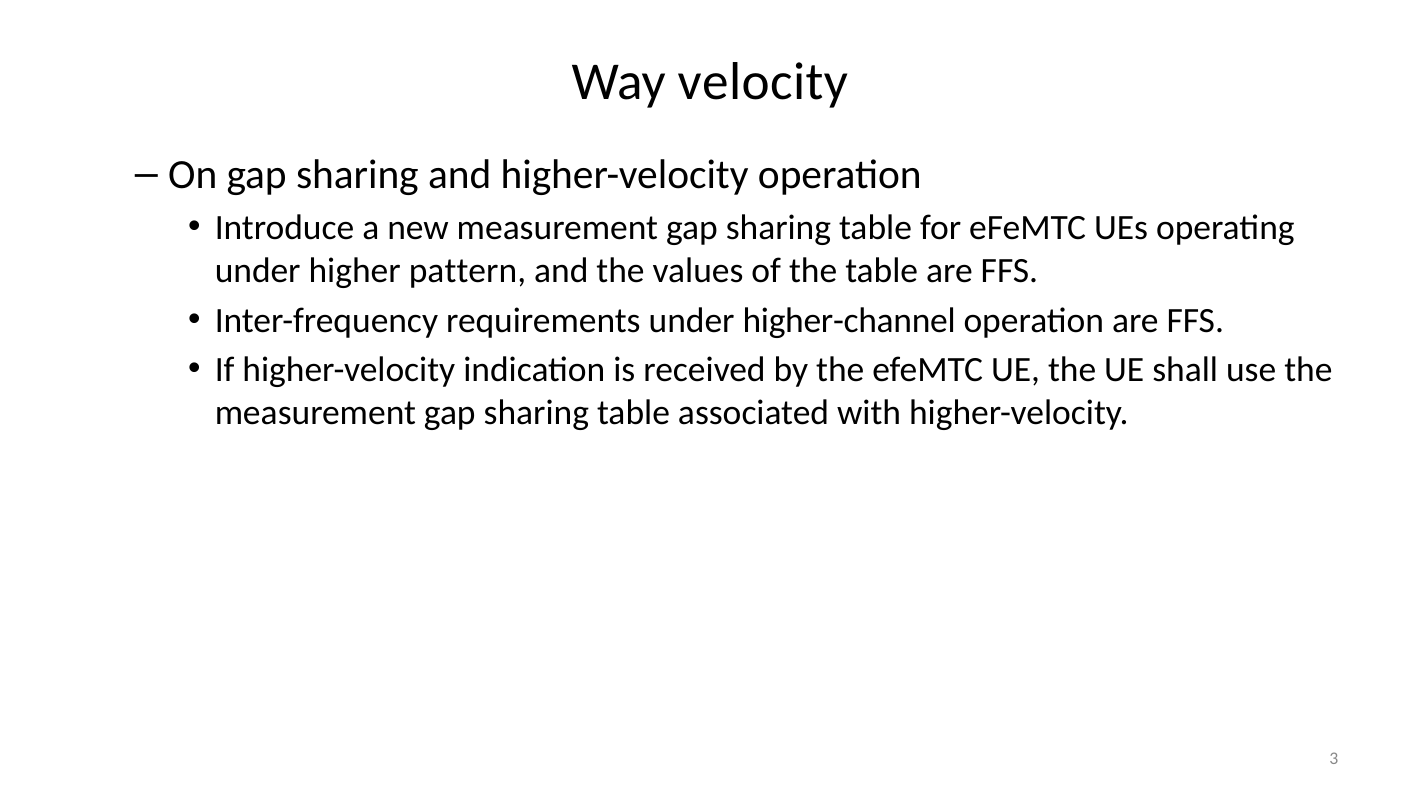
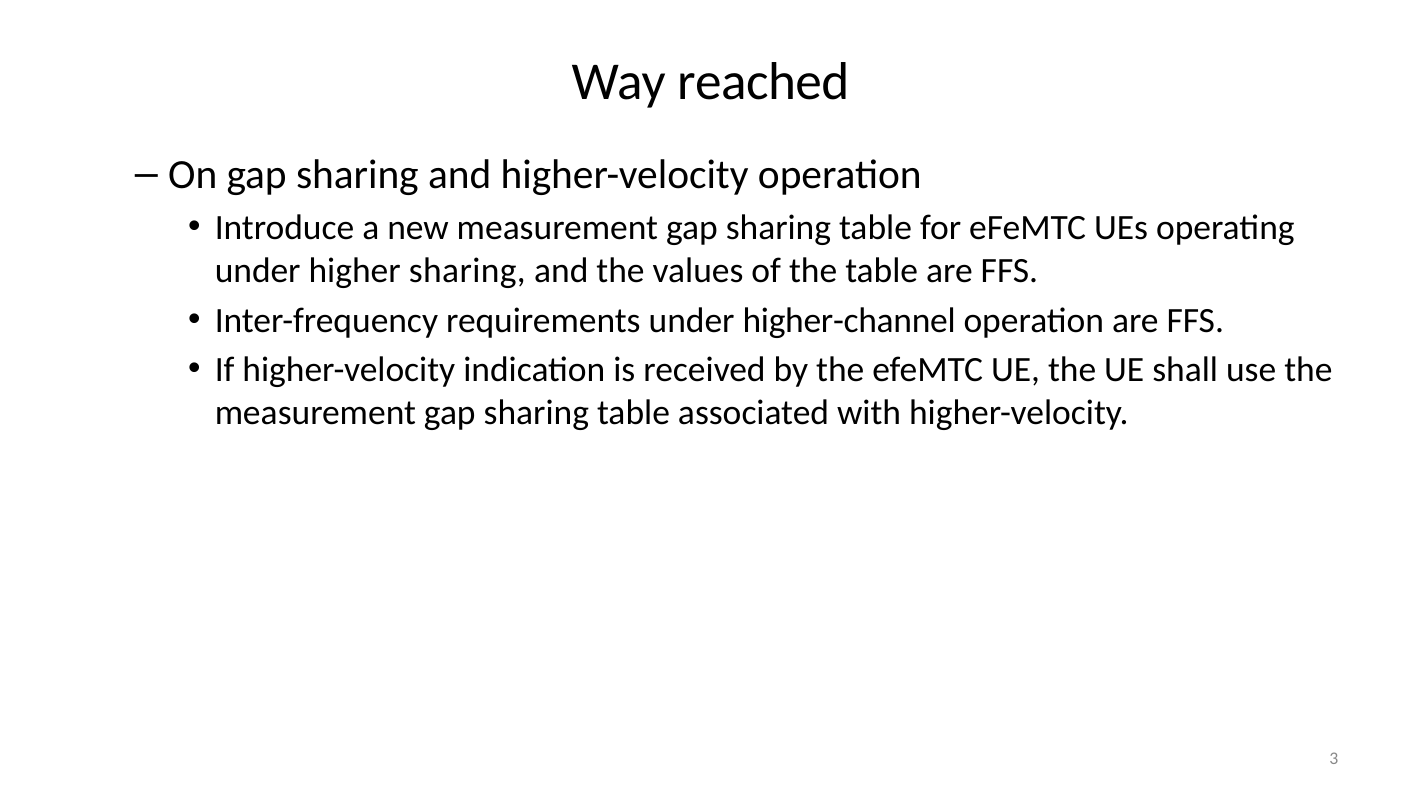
velocity: velocity -> reached
higher pattern: pattern -> sharing
